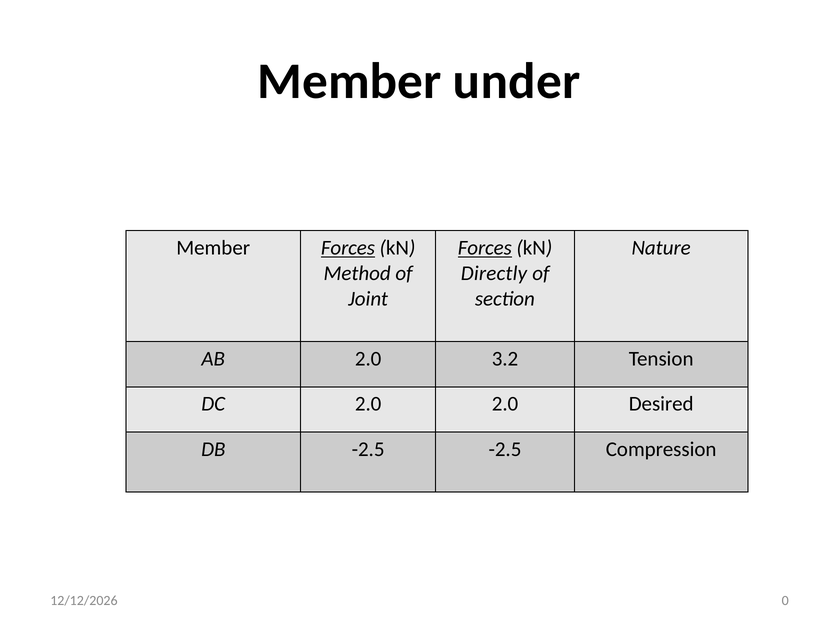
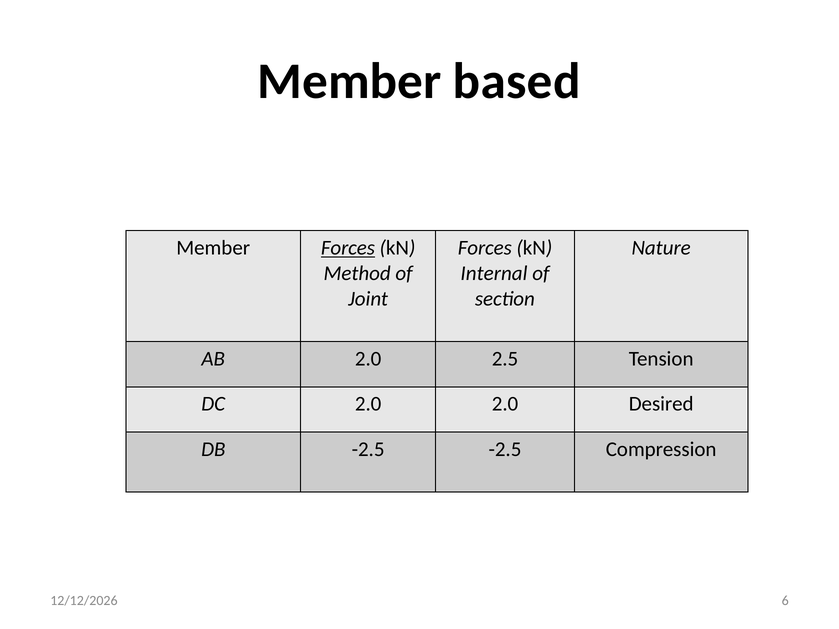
under: under -> based
Forces at (485, 248) underline: present -> none
Directly: Directly -> Internal
3.2: 3.2 -> 2.5
0: 0 -> 6
